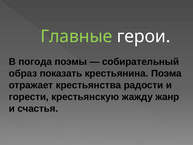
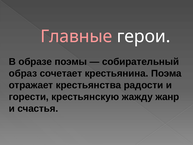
Главные colour: light green -> pink
погода: погода -> образе
показать: показать -> сочетает
